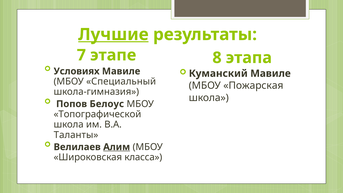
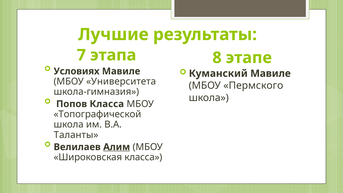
Лучшие underline: present -> none
этапе: этапе -> этапа
этапа: этапа -> этапе
Специальный: Специальный -> Университета
Пожарская: Пожарская -> Пермского
Попов Белоус: Белоус -> Класса
